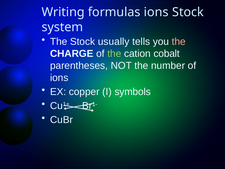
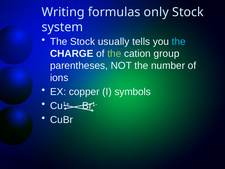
formulas ions: ions -> only
the at (179, 42) colour: pink -> light blue
cobalt: cobalt -> group
